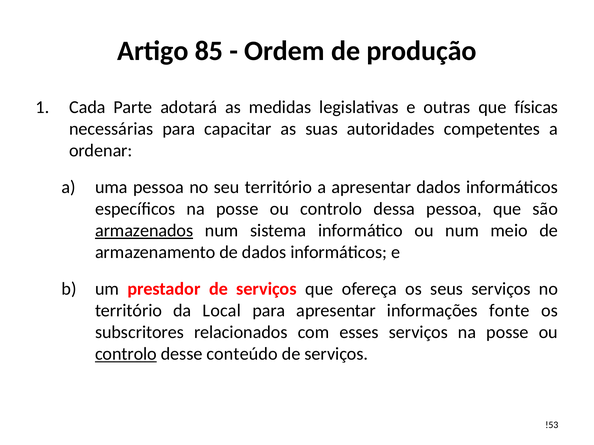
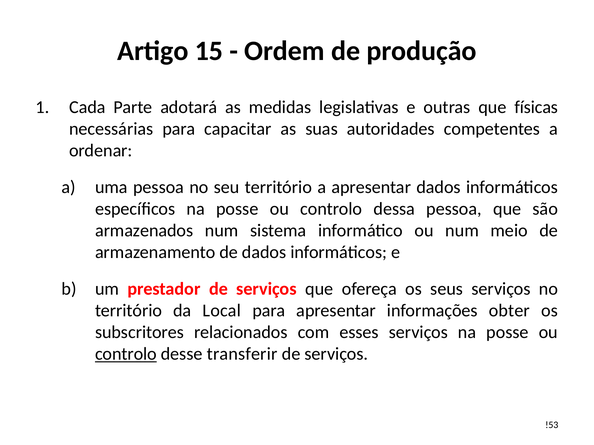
85: 85 -> 15
armazenados underline: present -> none
fonte: fonte -> obter
conteúdo: conteúdo -> transferir
